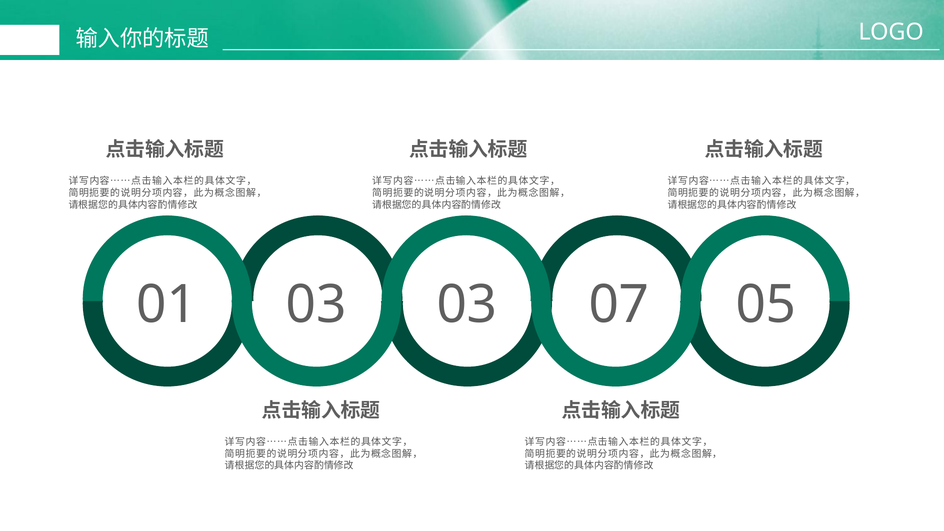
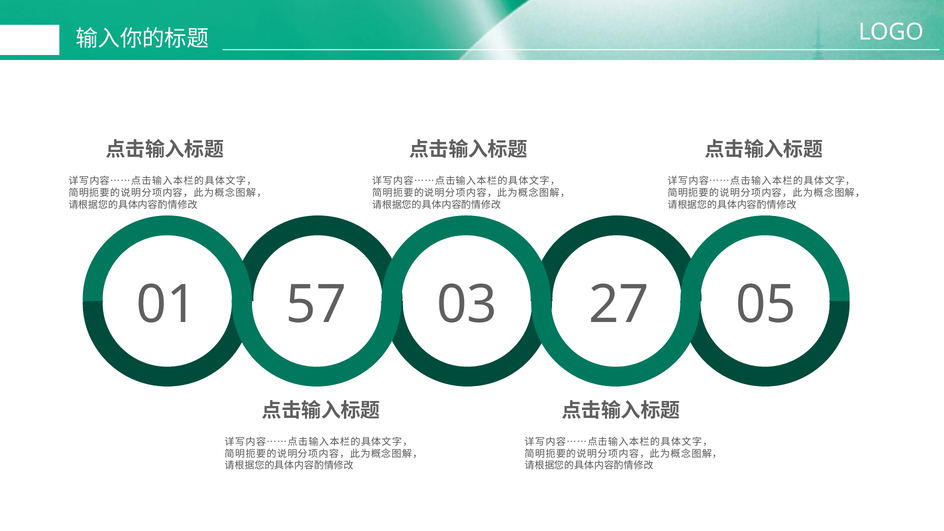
01 03: 03 -> 57
07: 07 -> 27
